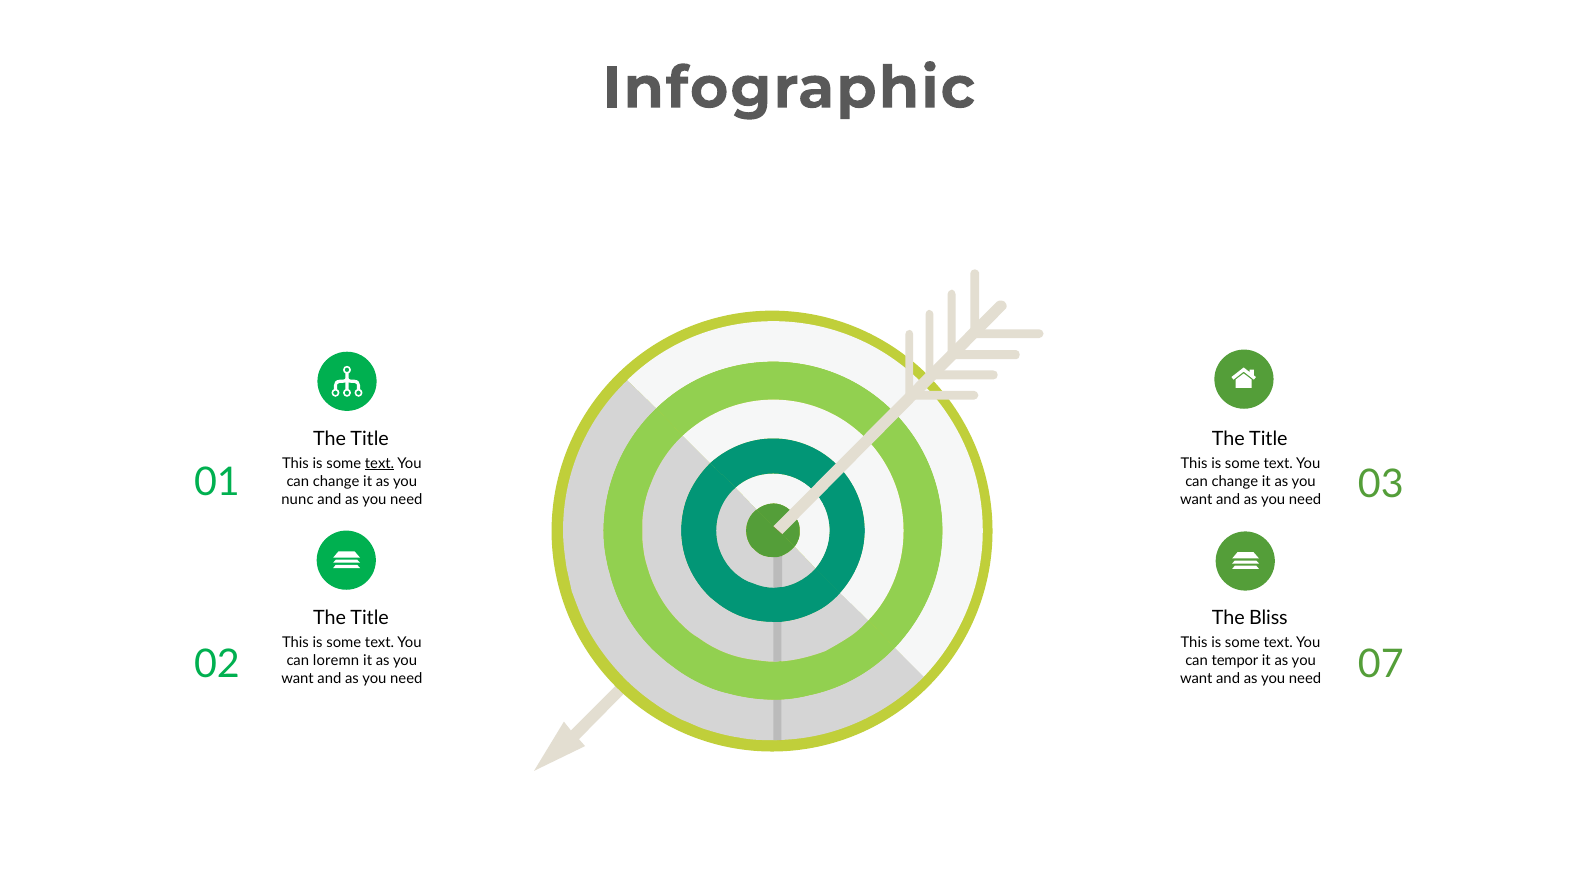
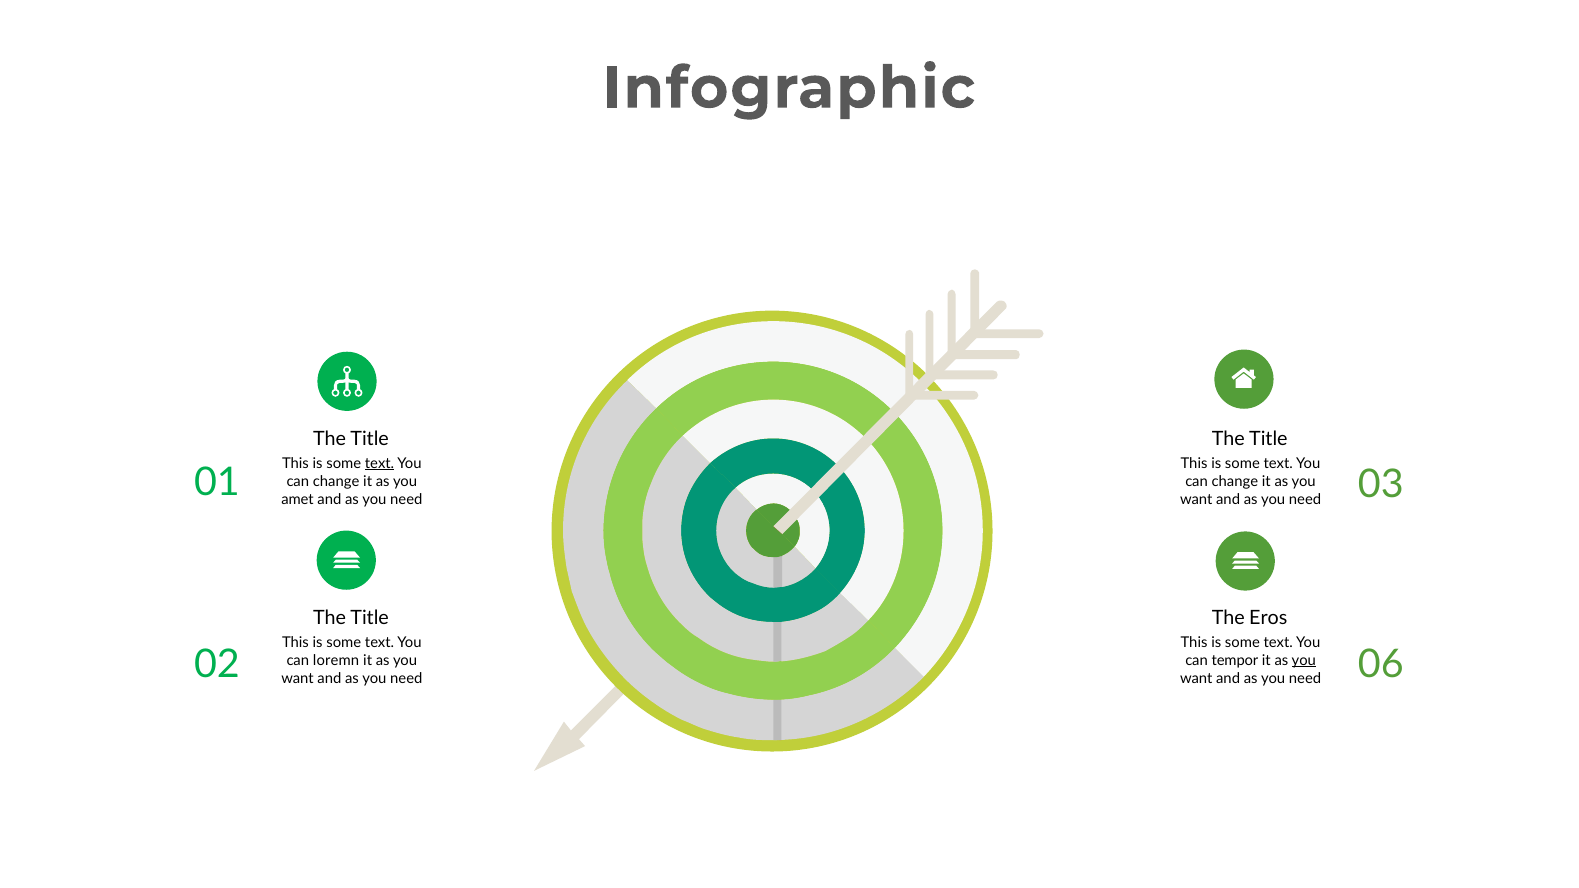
nunc: nunc -> amet
Bliss: Bliss -> Eros
07: 07 -> 06
you at (1304, 660) underline: none -> present
